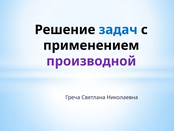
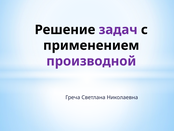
задач colour: blue -> purple
